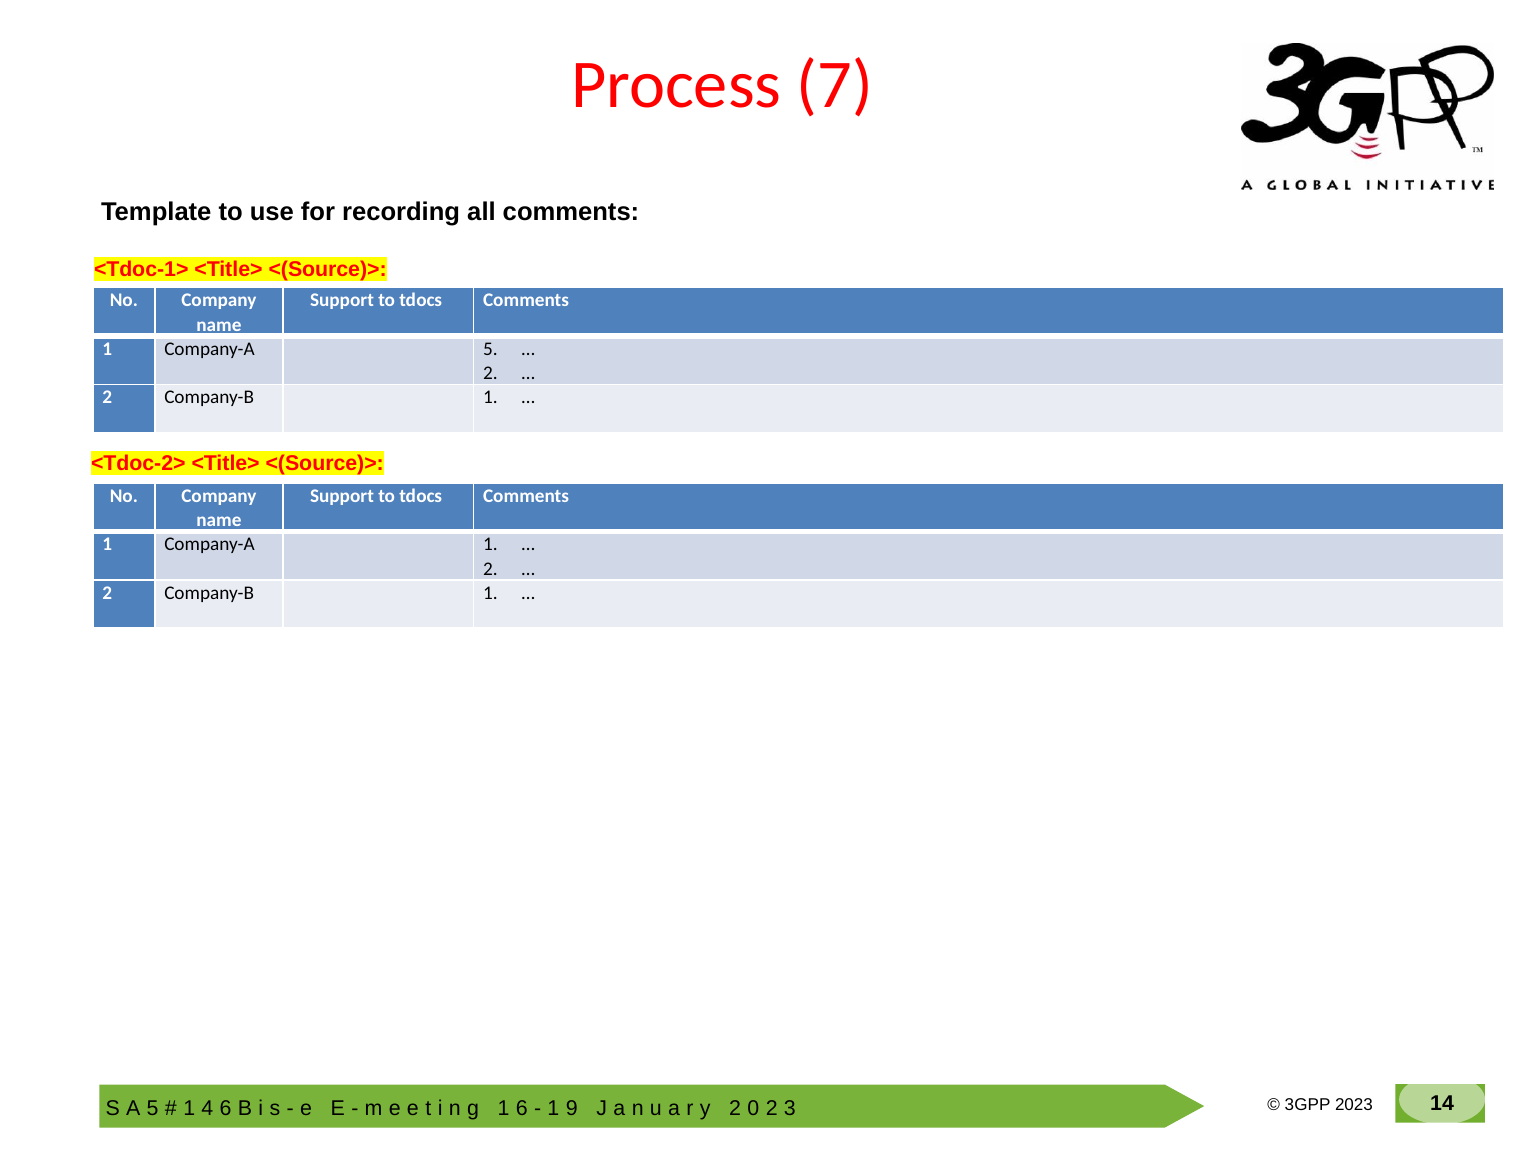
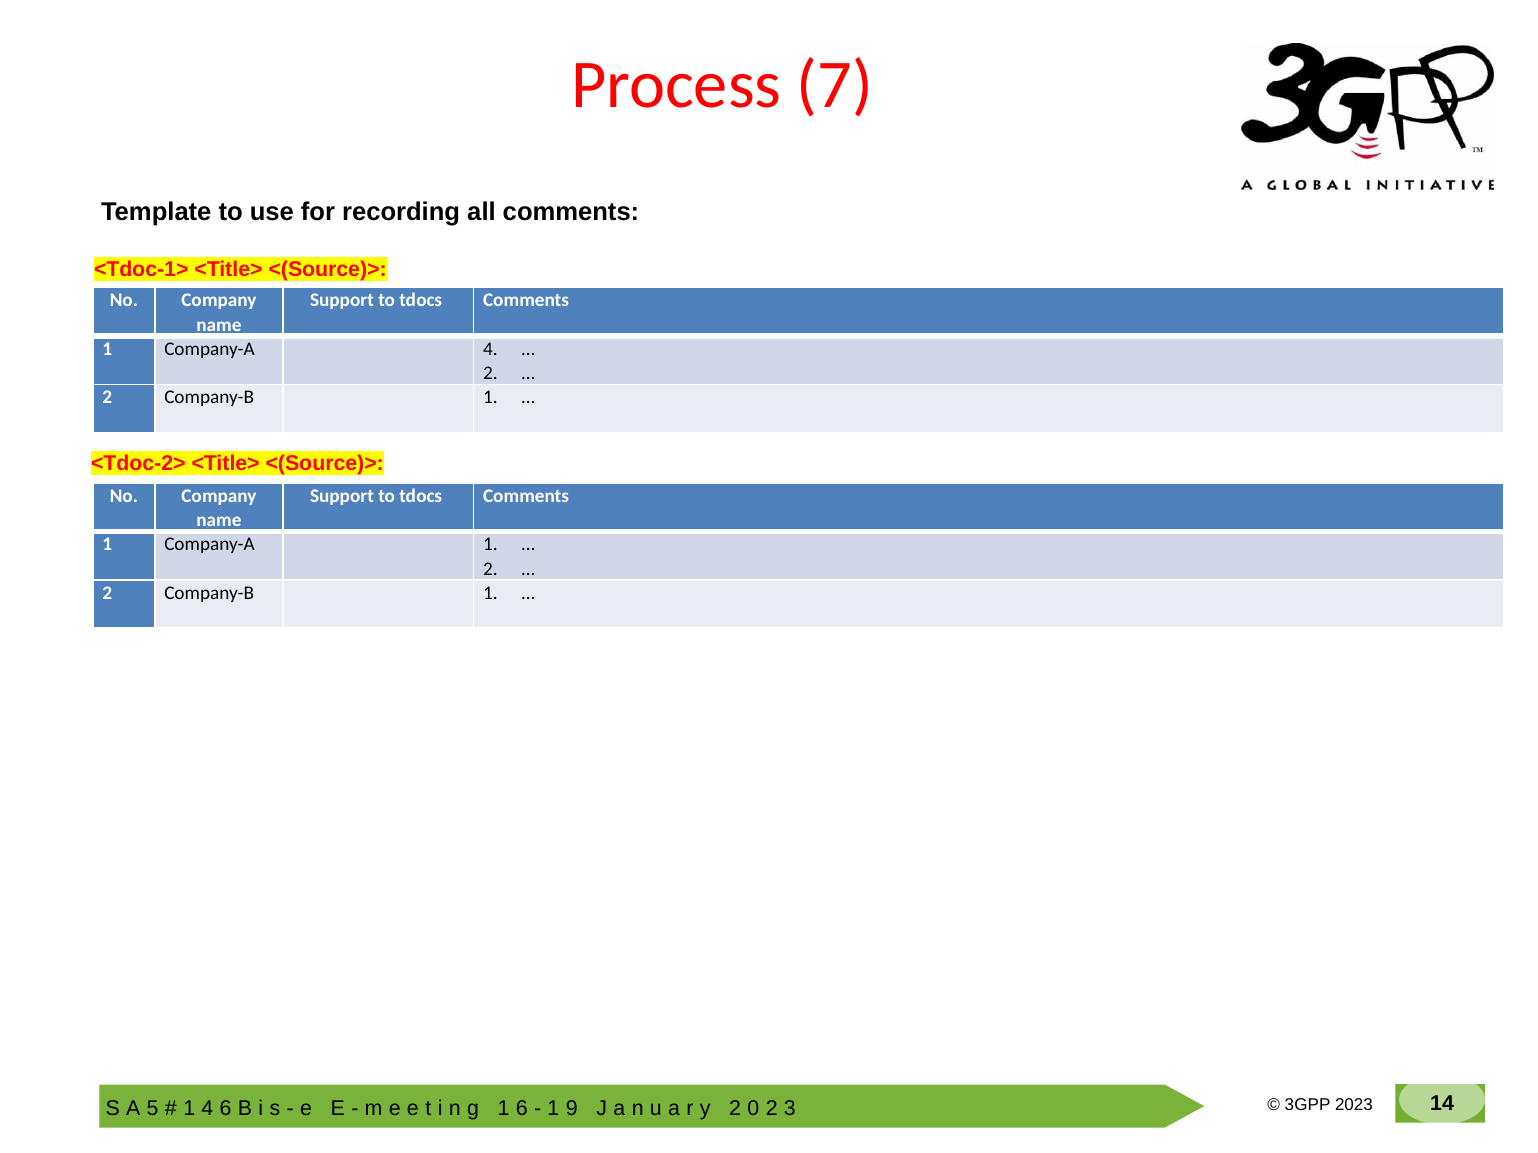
Company-A 5: 5 -> 4
